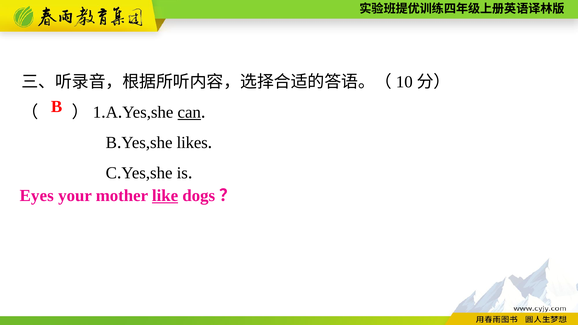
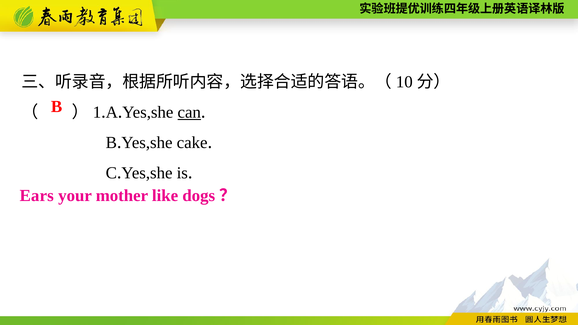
likes: likes -> cake
Eyes: Eyes -> Ears
like underline: present -> none
